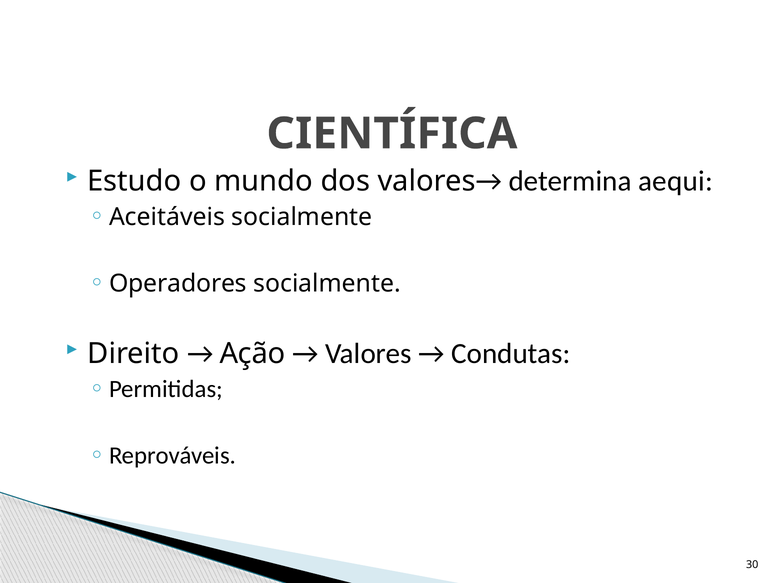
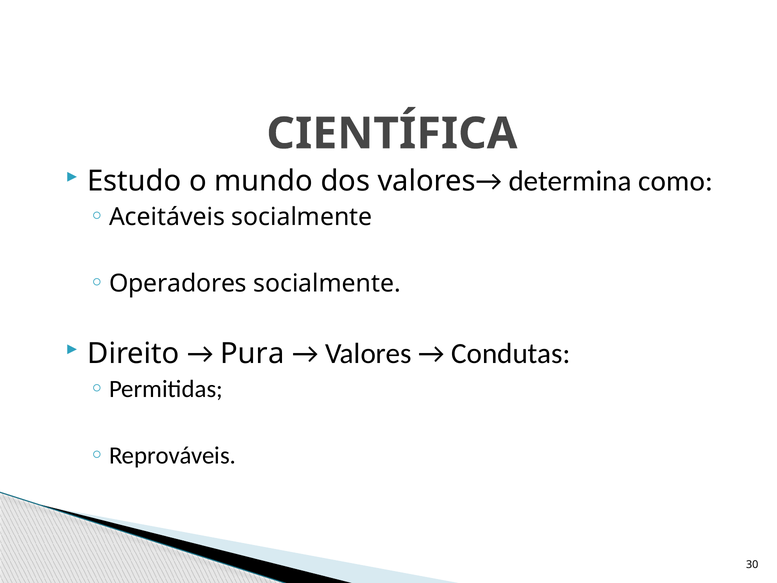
aequi: aequi -> como
Ação: Ação -> Pura
